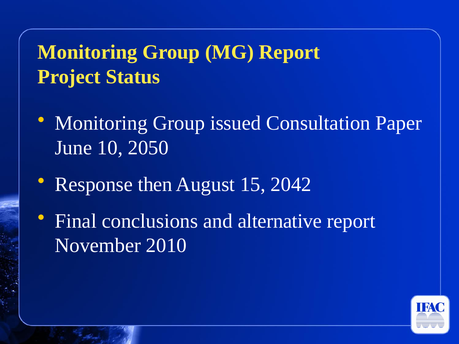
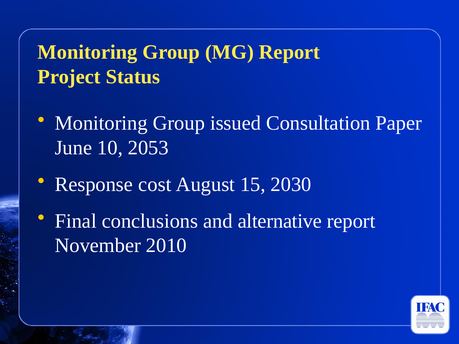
2050: 2050 -> 2053
then: then -> cost
2042: 2042 -> 2030
